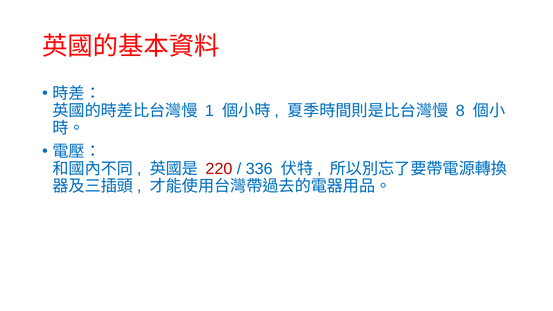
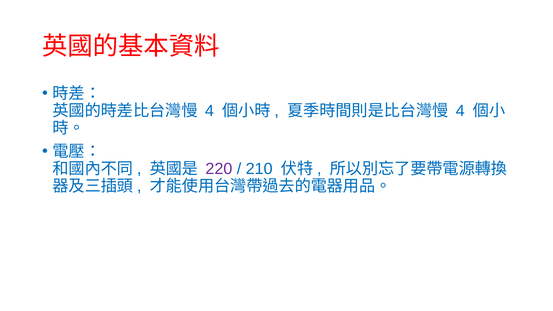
1 at (209, 111): 1 -> 4
8 at (460, 111): 8 -> 4
220 colour: red -> purple
336: 336 -> 210
